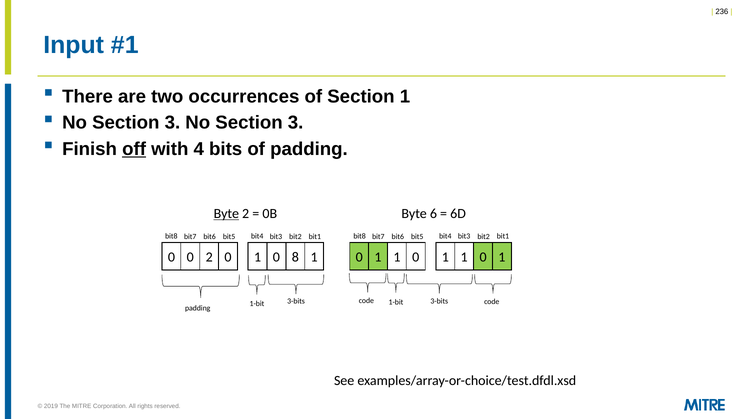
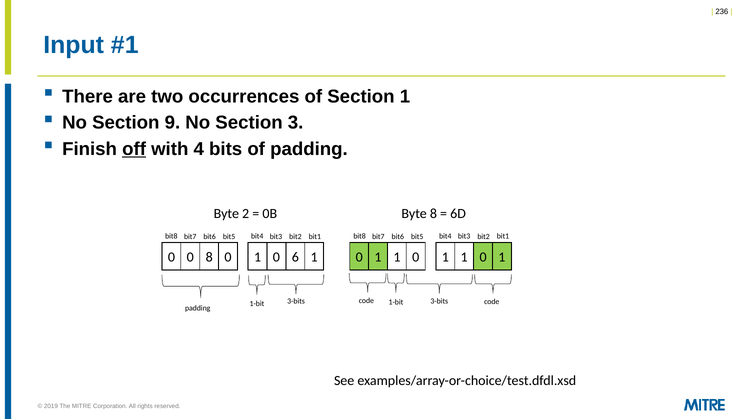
3 at (172, 123): 3 -> 9
Byte 6: 6 -> 8
Byte at (226, 214) underline: present -> none
0 2: 2 -> 8
8: 8 -> 6
